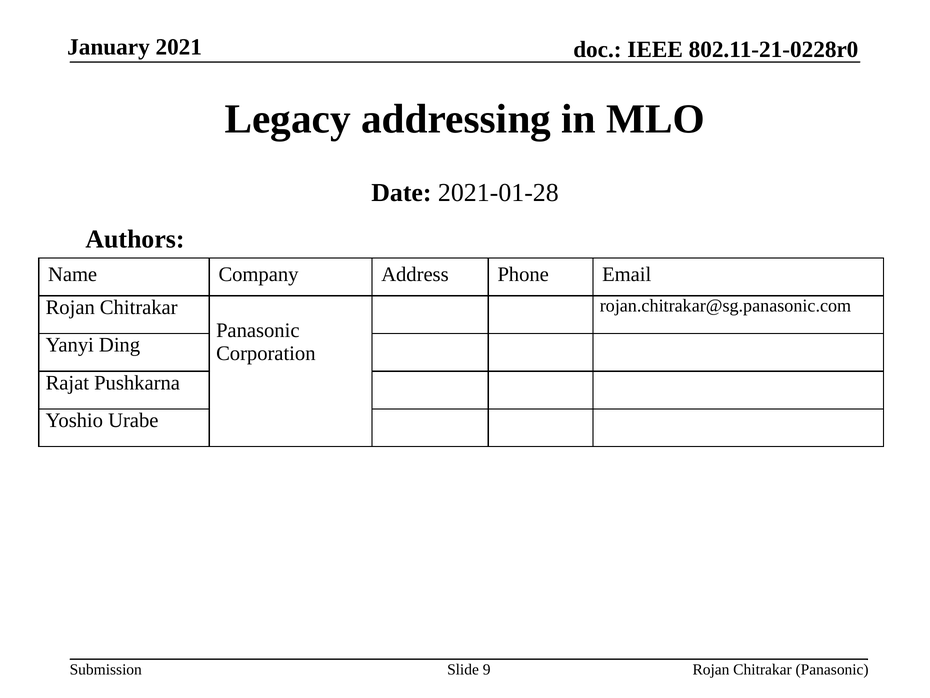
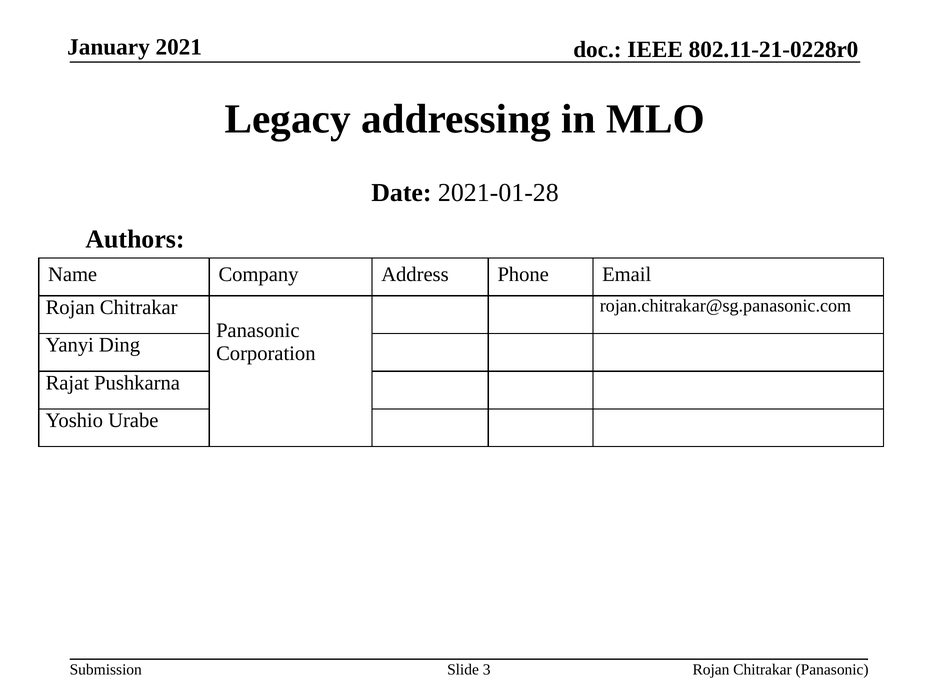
9: 9 -> 3
